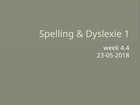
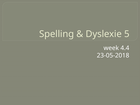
1: 1 -> 5
